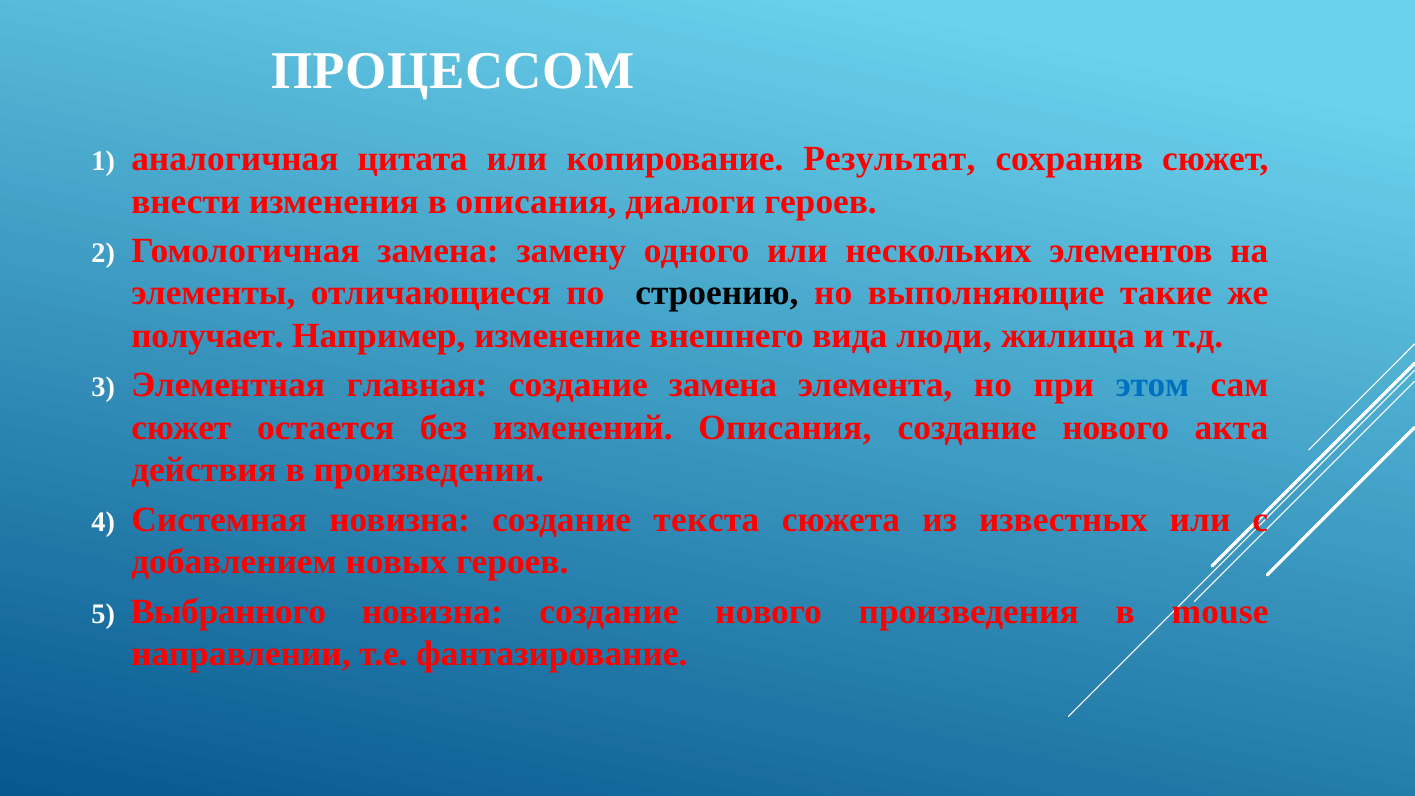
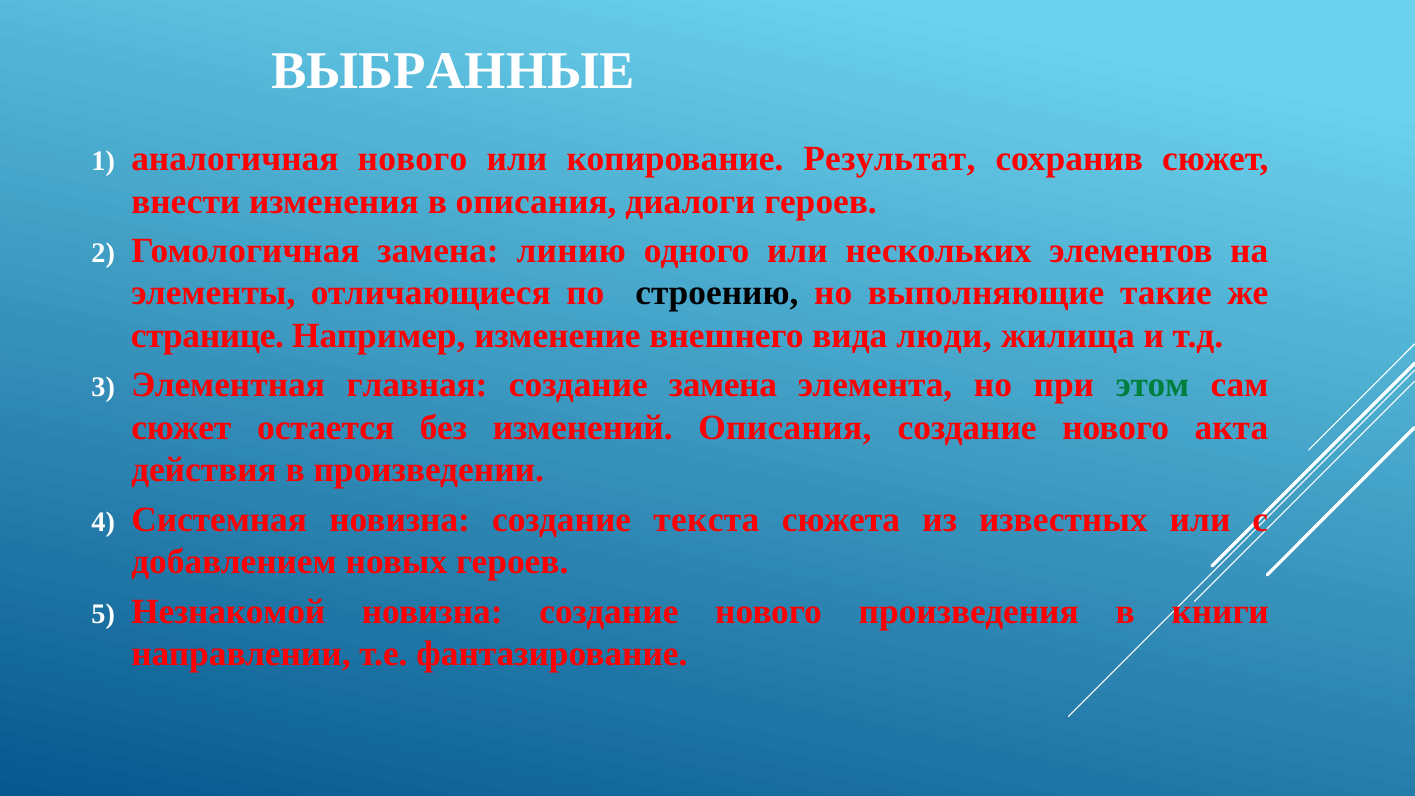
ПРОЦЕССОМ: ПРОЦЕССОМ -> ВЫБРАННЫЕ
аналогичная цитата: цитата -> нового
замену: замену -> линию
получает: получает -> странице
этом colour: blue -> green
Выбранного: Выбранного -> Незнакомой
mouse: mouse -> книги
